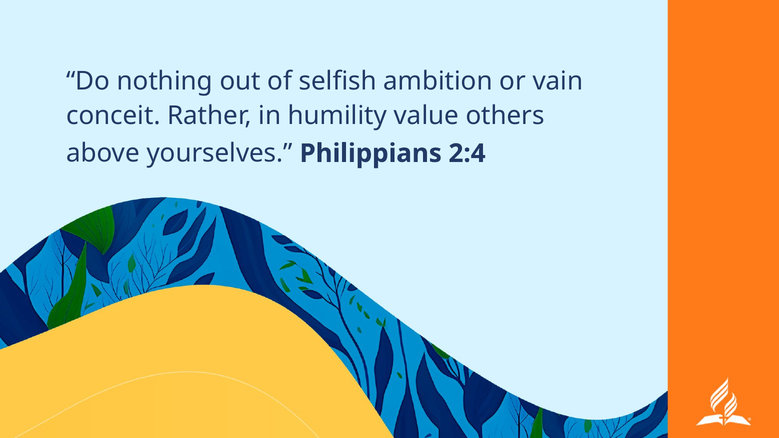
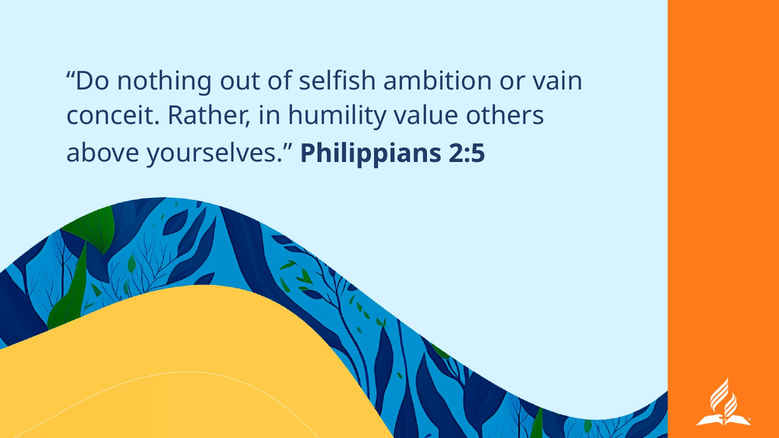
2:4: 2:4 -> 2:5
